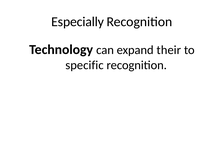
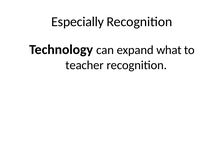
their: their -> what
specific: specific -> teacher
